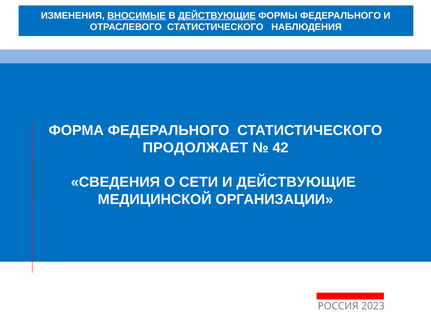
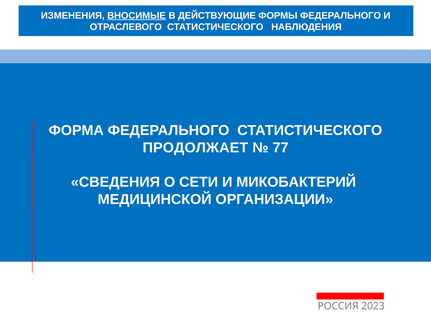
ДЕЙСТВУЮЩИЕ at (217, 16) underline: present -> none
42: 42 -> 77
И ДЕЙСТВУЮЩИЕ: ДЕЙСТВУЮЩИЕ -> МИКОБАКТЕРИЙ
